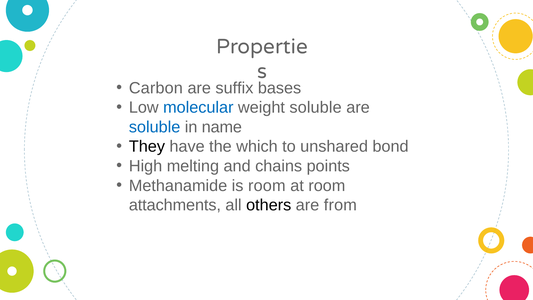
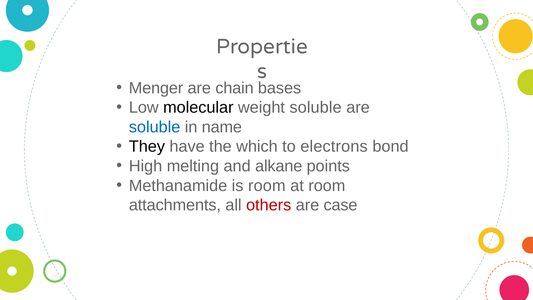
Carbon: Carbon -> Menger
suffix: suffix -> chain
molecular colour: blue -> black
unshared: unshared -> electrons
chains: chains -> alkane
others colour: black -> red
from: from -> case
